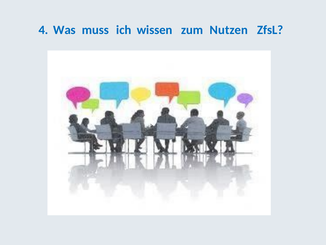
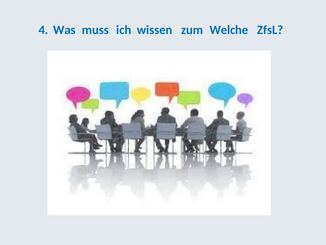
Nutzen: Nutzen -> Welche
